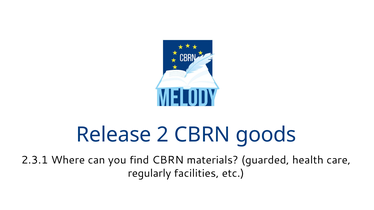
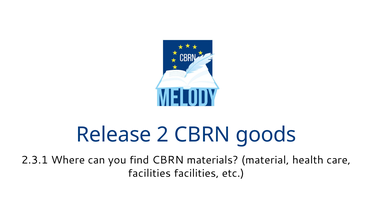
guarded: guarded -> material
regularly at (149, 173): regularly -> facilities
